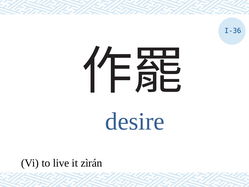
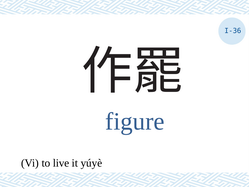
desire: desire -> figure
zìrán: zìrán -> yúyè
